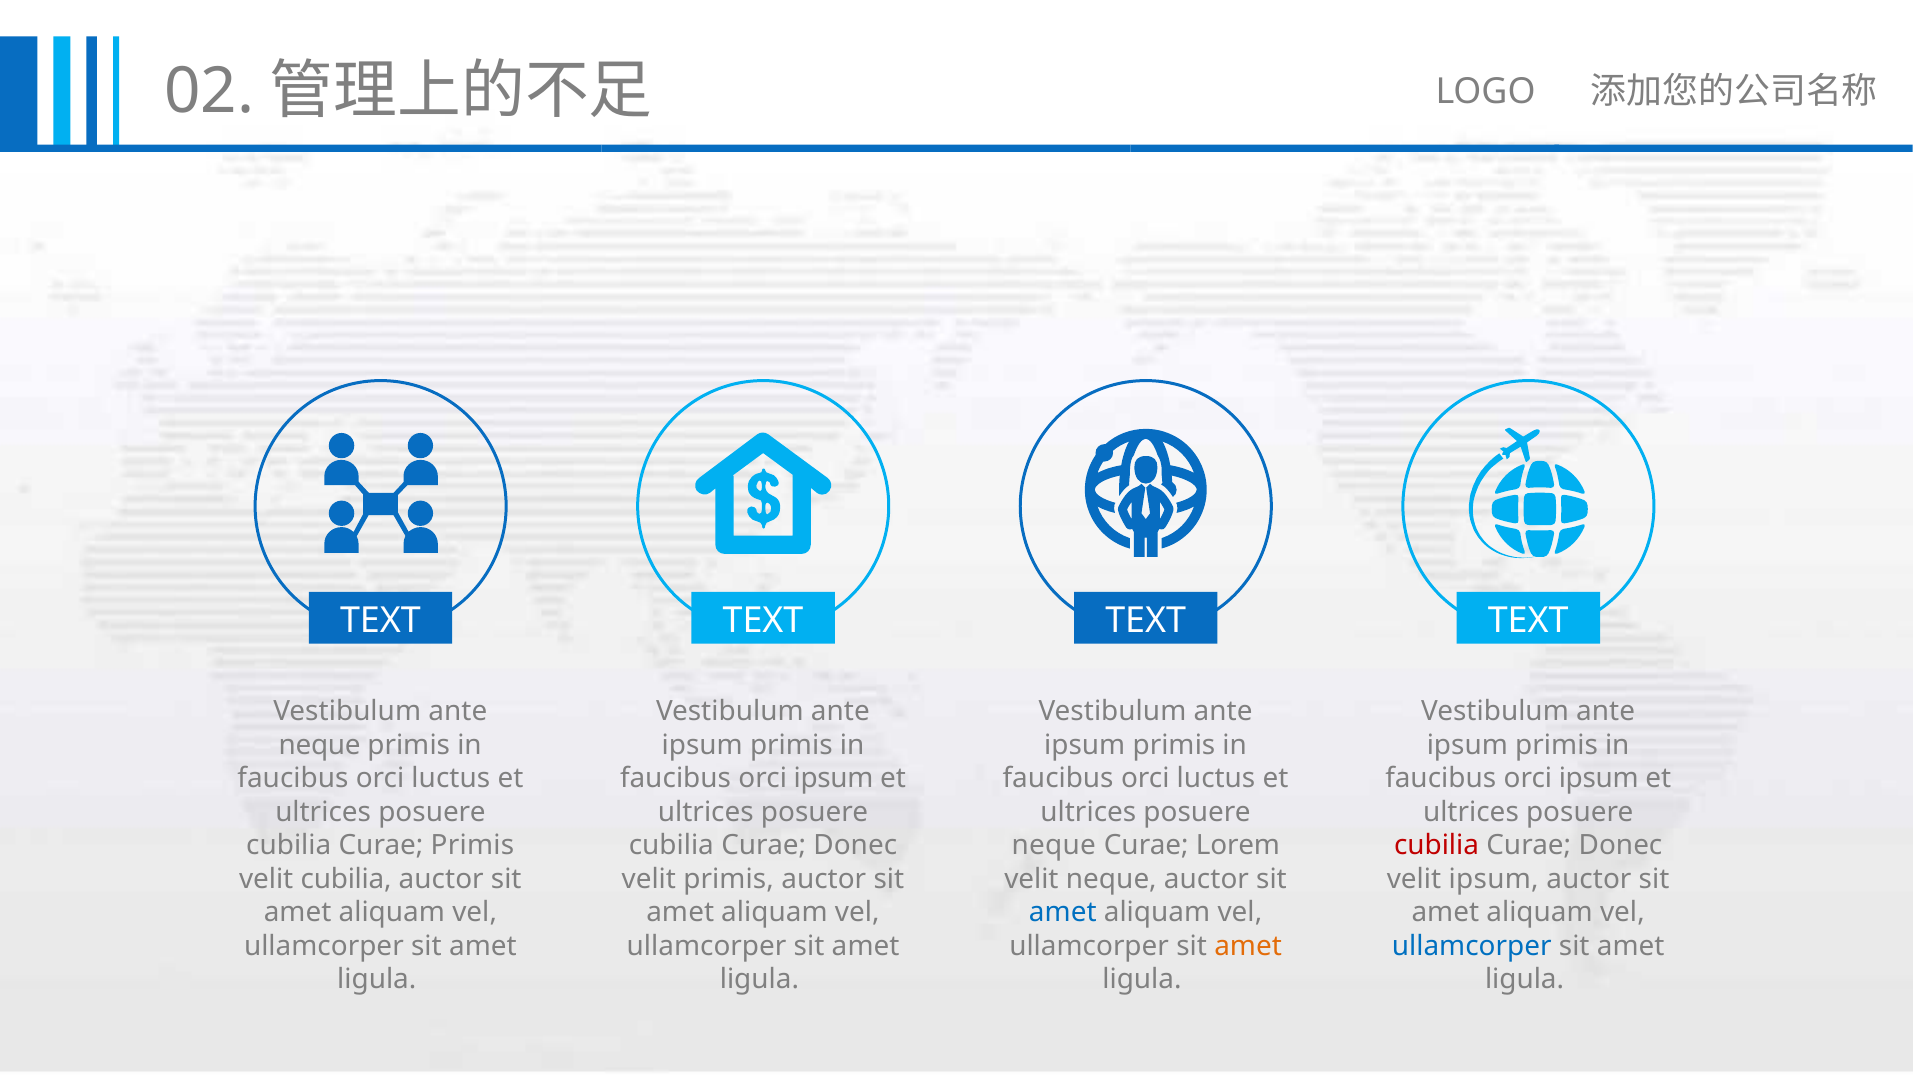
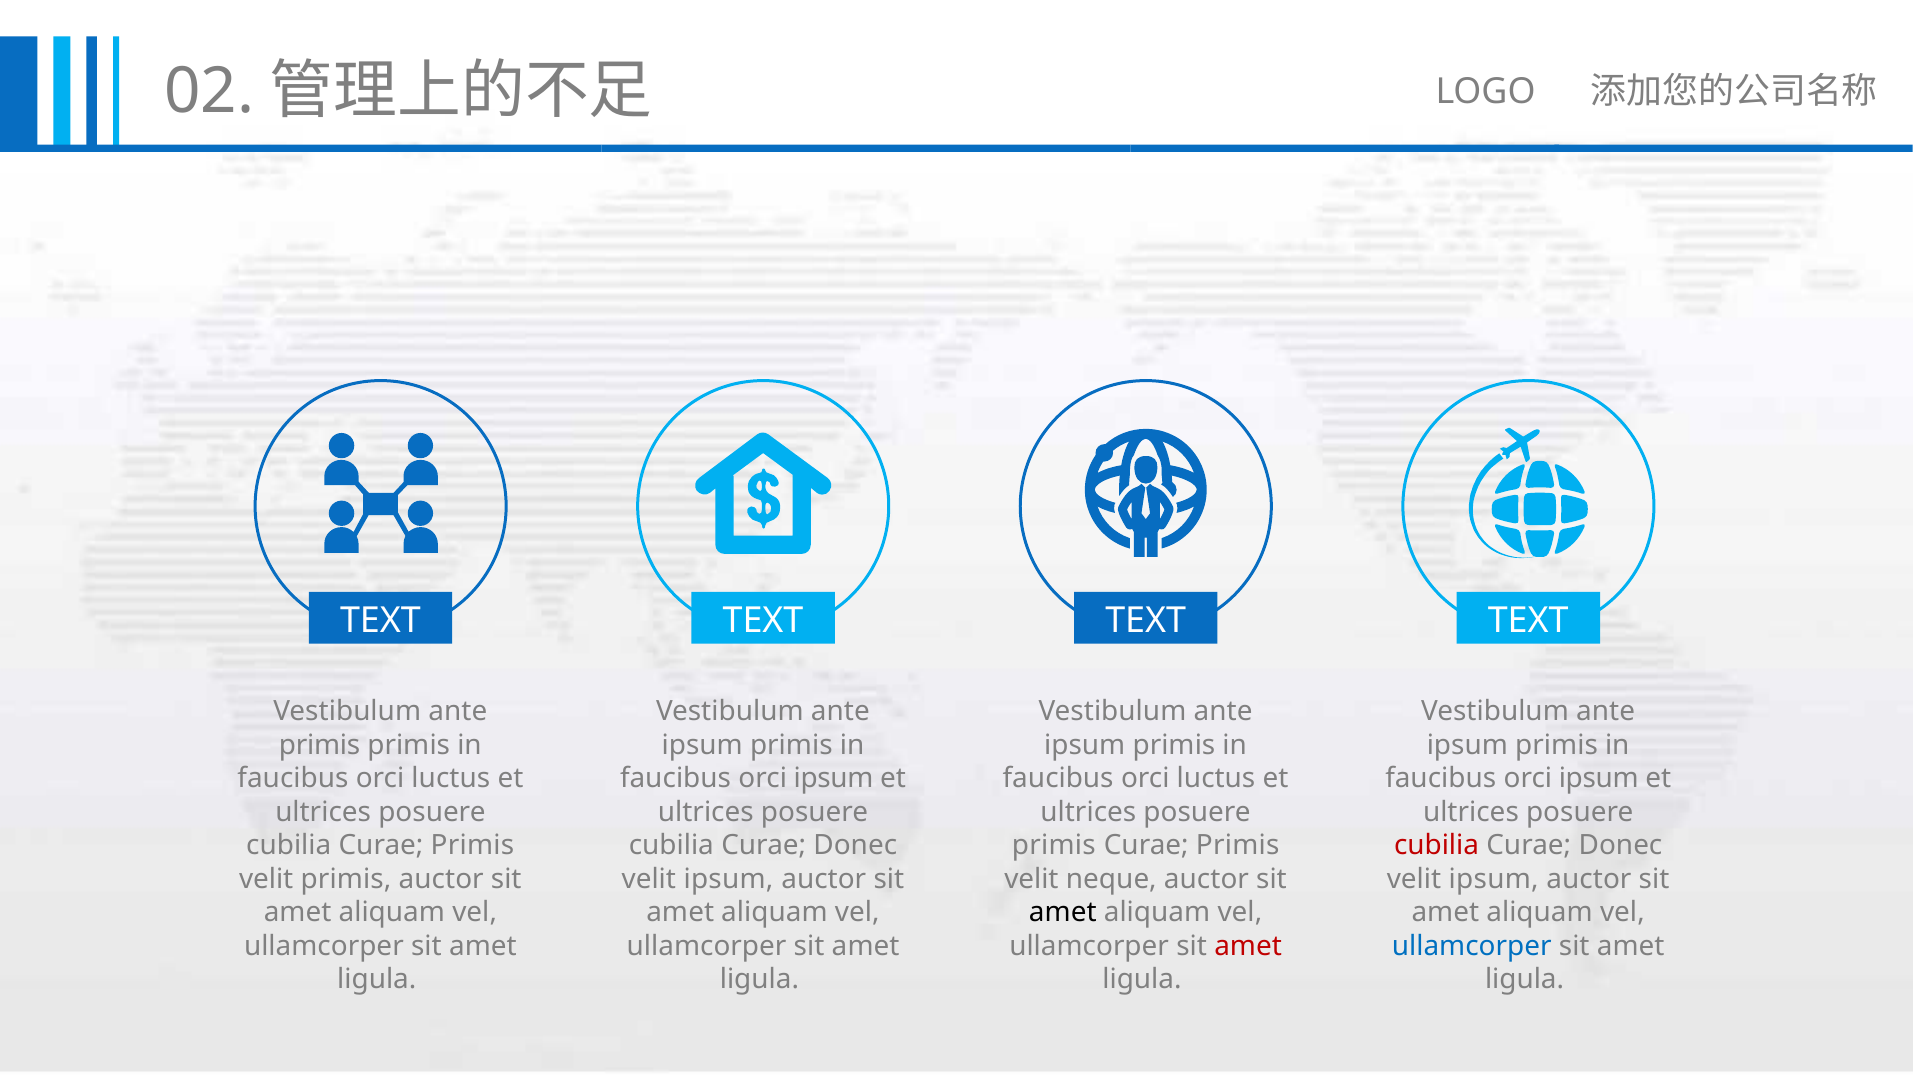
neque at (320, 745): neque -> primis
neque at (1054, 846): neque -> primis
Lorem at (1238, 846): Lorem -> Primis
velit cubilia: cubilia -> primis
primis at (729, 879): primis -> ipsum
amet at (1063, 913) colour: blue -> black
amet at (1248, 946) colour: orange -> red
